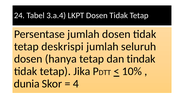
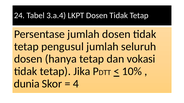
deskrispi: deskrispi -> pengusul
tindak: tindak -> vokasi
